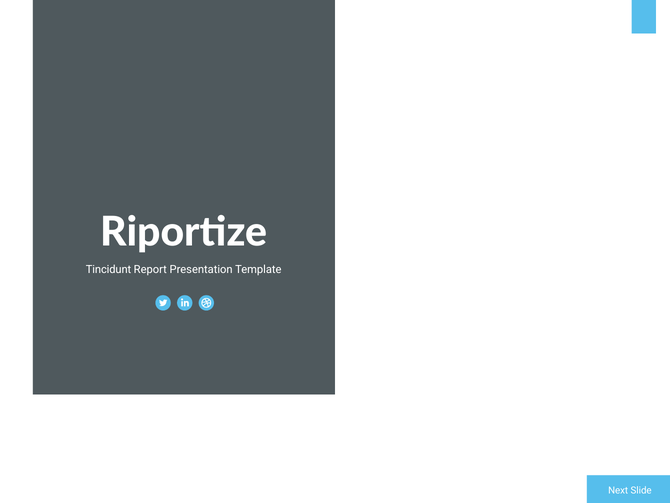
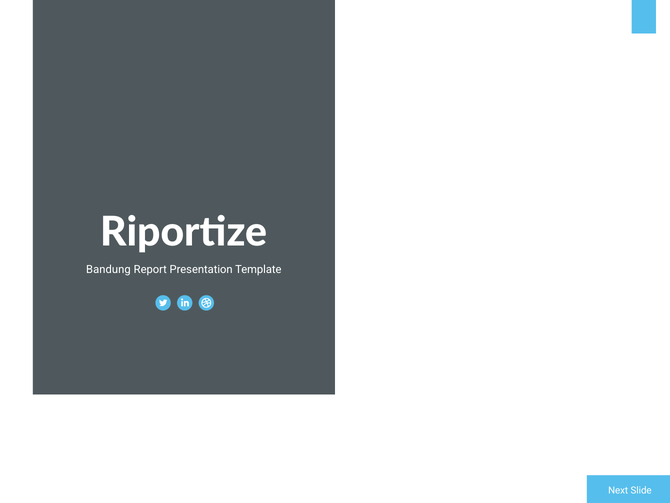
Tincidunt: Tincidunt -> Bandung
